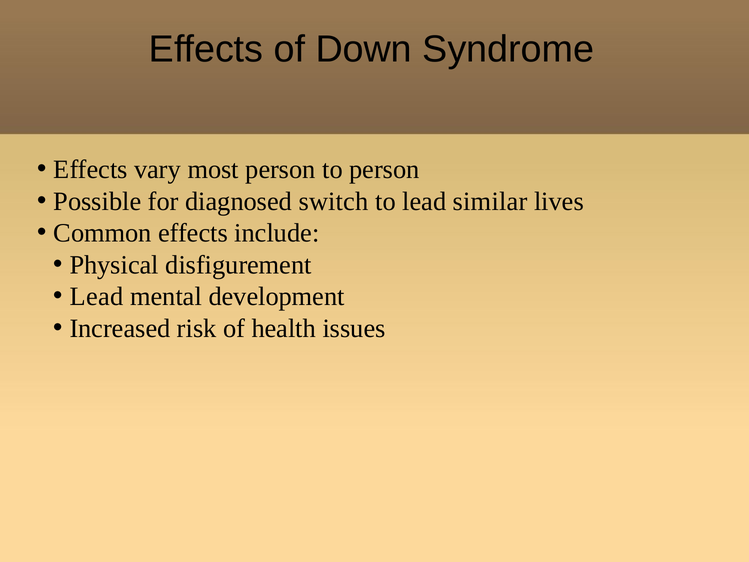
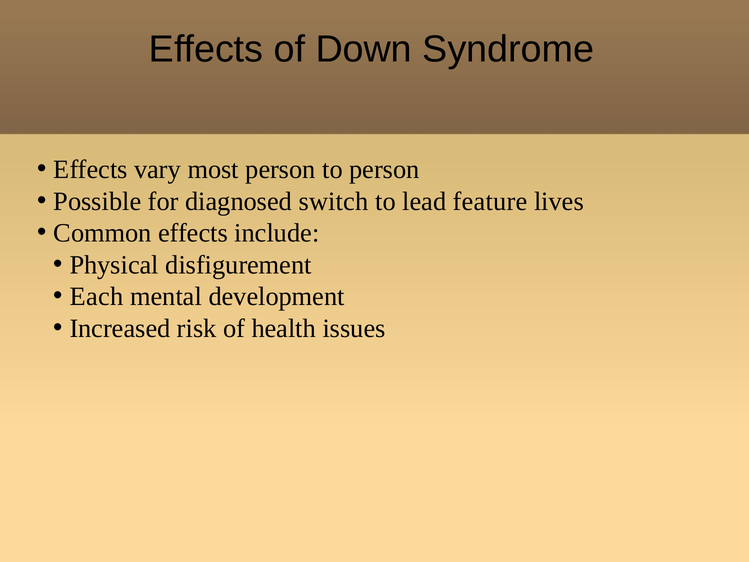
similar: similar -> feature
Lead at (96, 296): Lead -> Each
